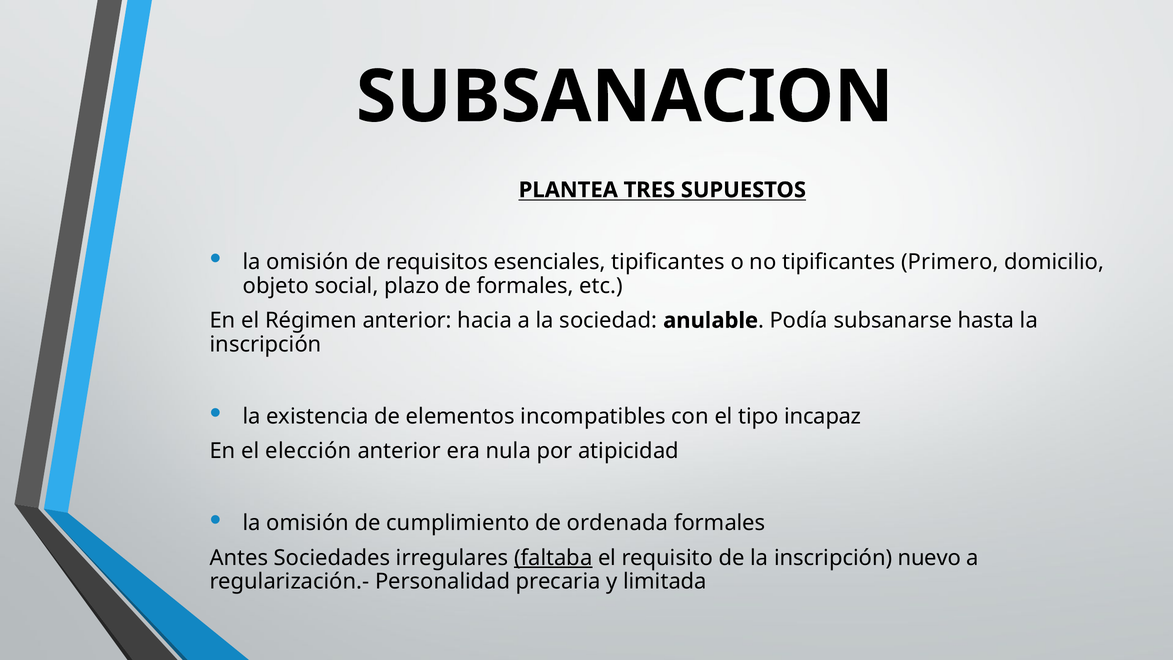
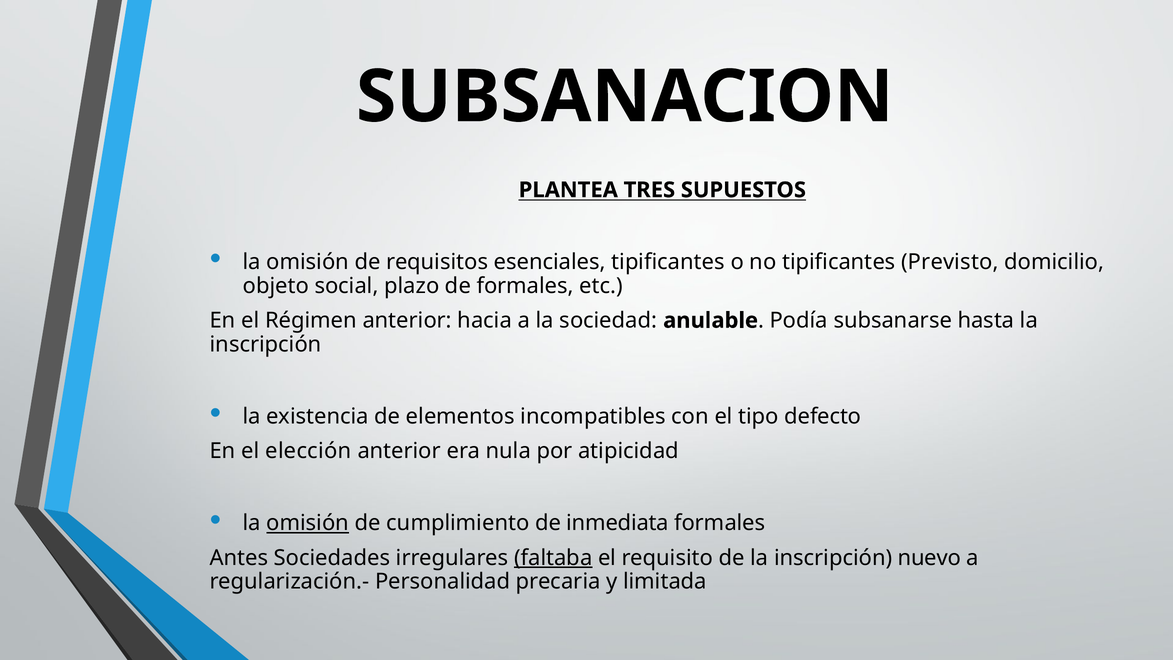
Primero: Primero -> Previsto
incapaz: incapaz -> defecto
omisión at (308, 523) underline: none -> present
ordenada: ordenada -> inmediata
